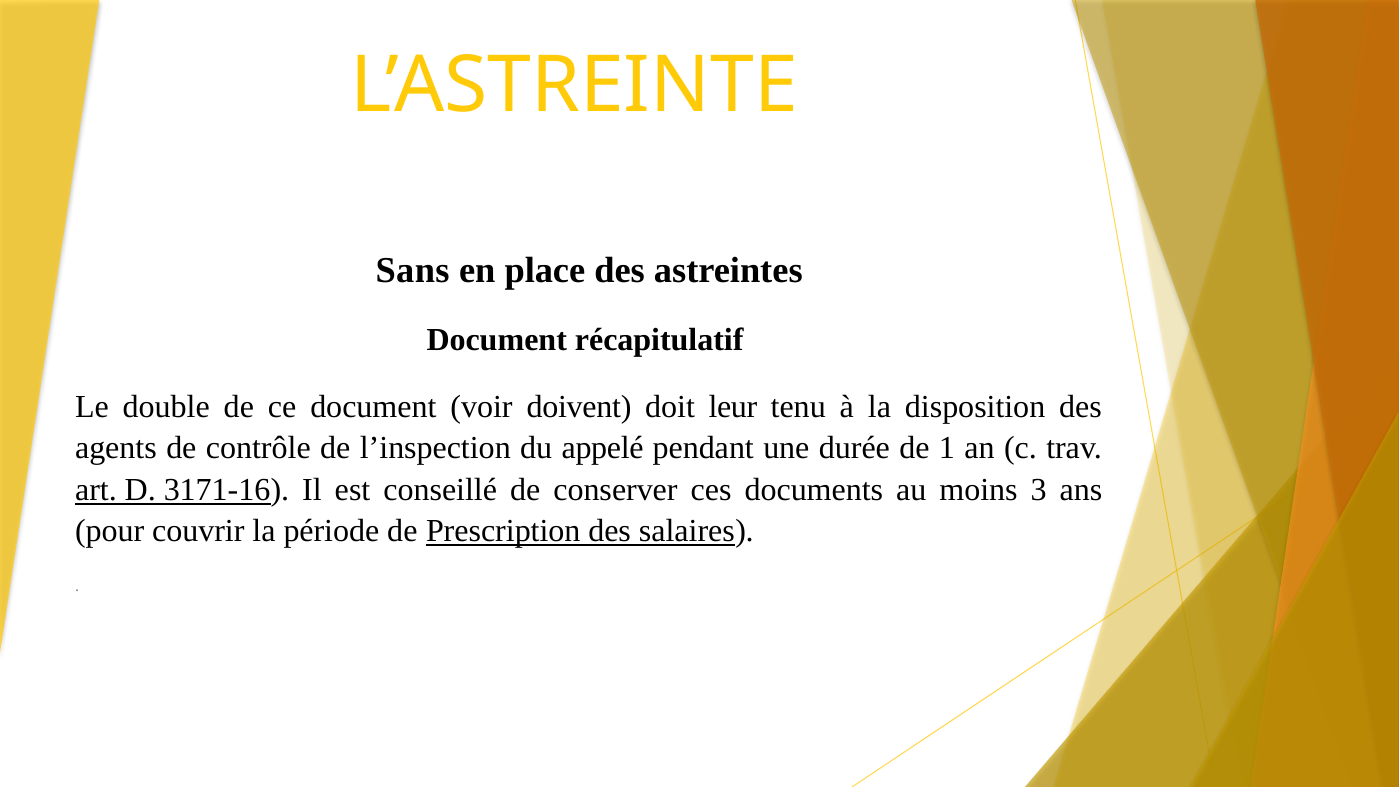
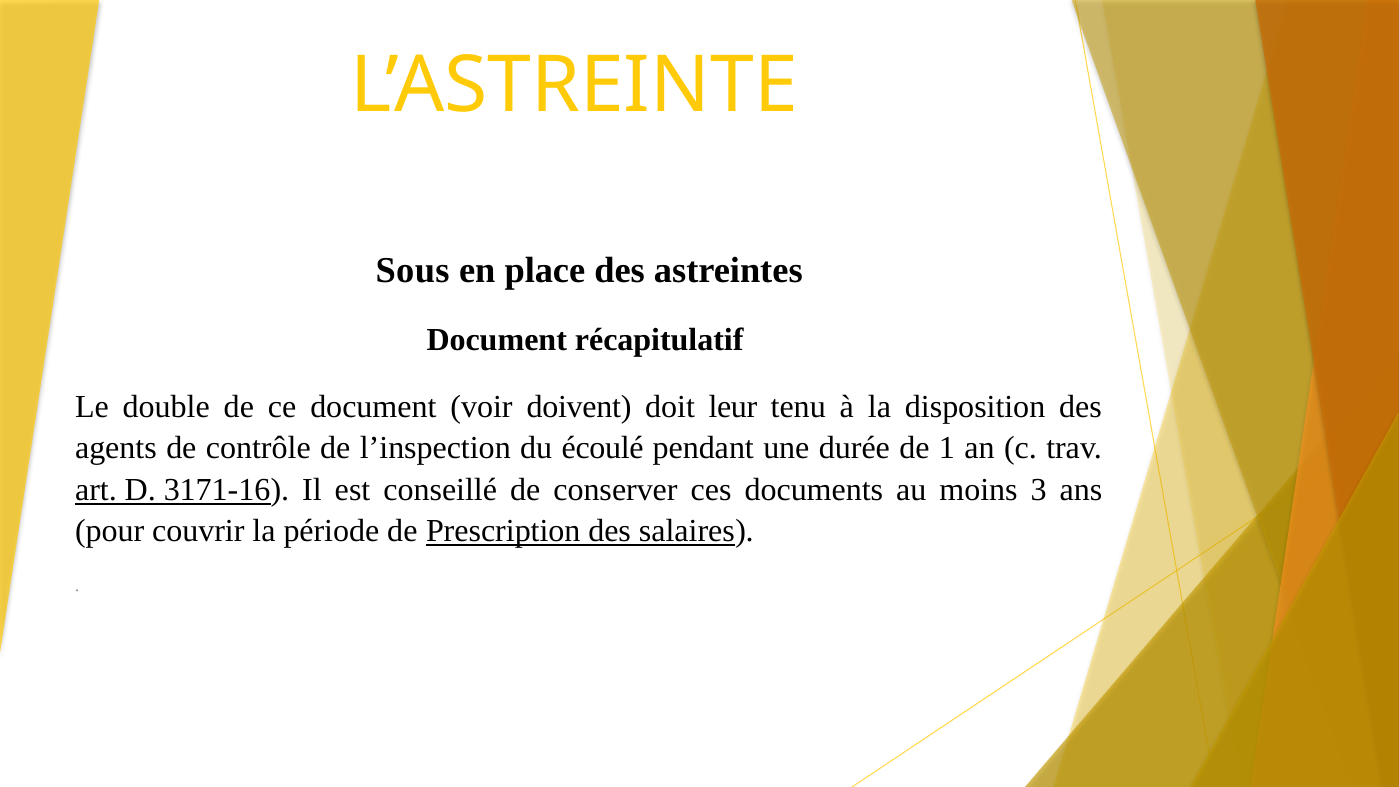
Sans: Sans -> Sous
appelé: appelé -> écoulé
